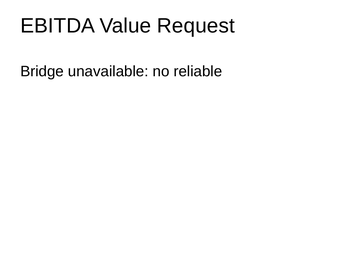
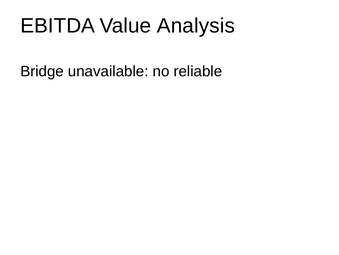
Request: Request -> Analysis
